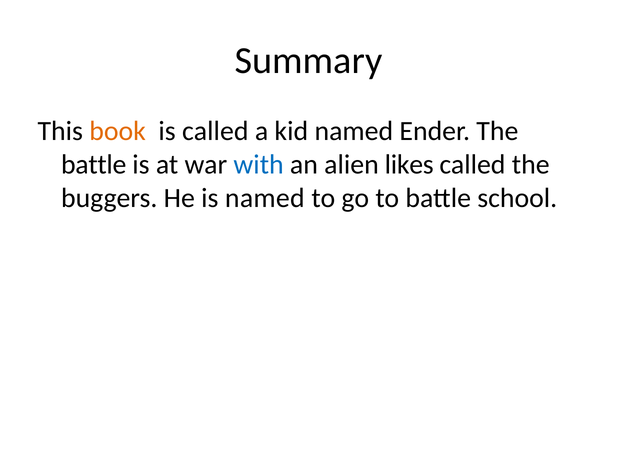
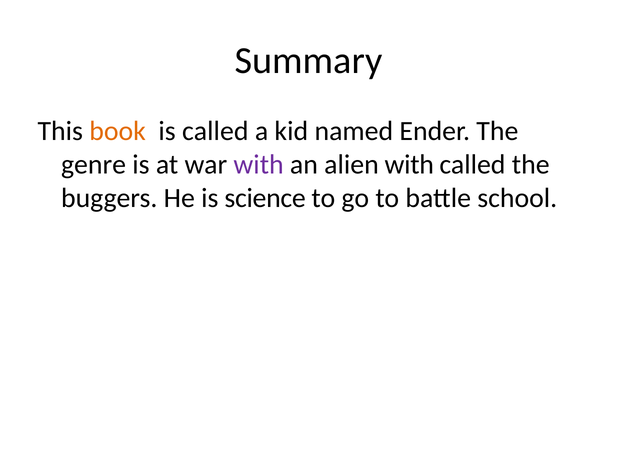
battle at (94, 165): battle -> genre
with at (259, 165) colour: blue -> purple
alien likes: likes -> with
is named: named -> science
